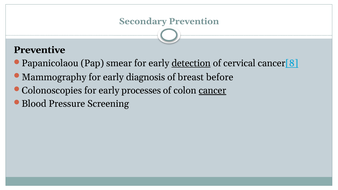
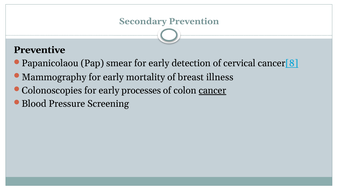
detection underline: present -> none
diagnosis: diagnosis -> mortality
before: before -> illness
